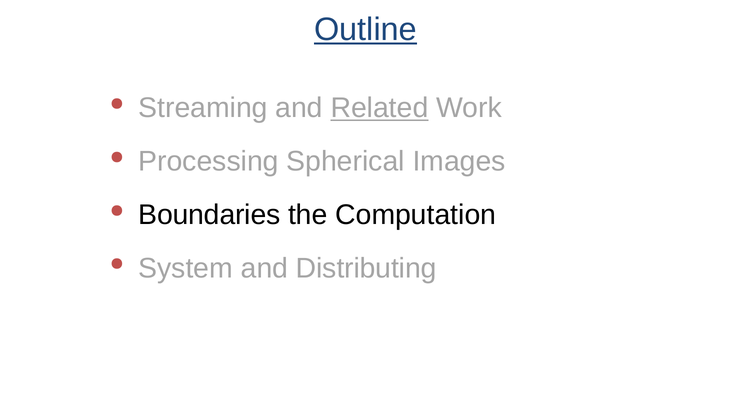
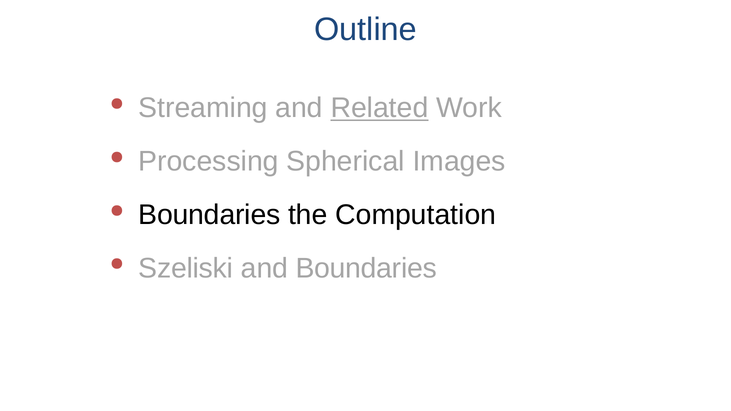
Outline underline: present -> none
System: System -> Szeliski
and Distributing: Distributing -> Boundaries
